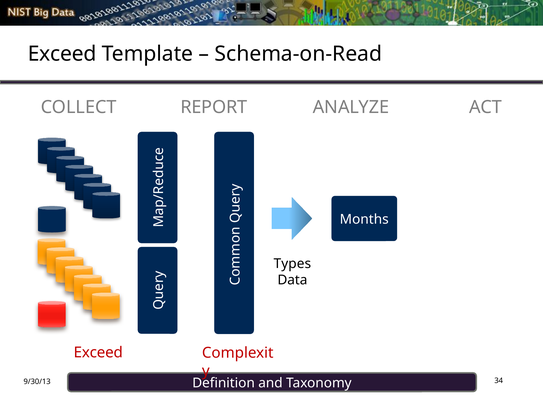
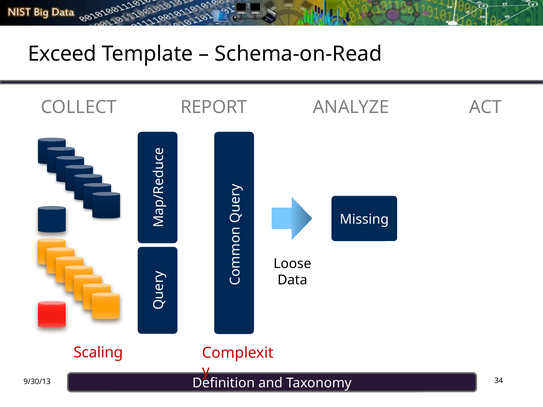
Months: Months -> Missing
Types: Types -> Loose
Exceed at (98, 353): Exceed -> Scaling
